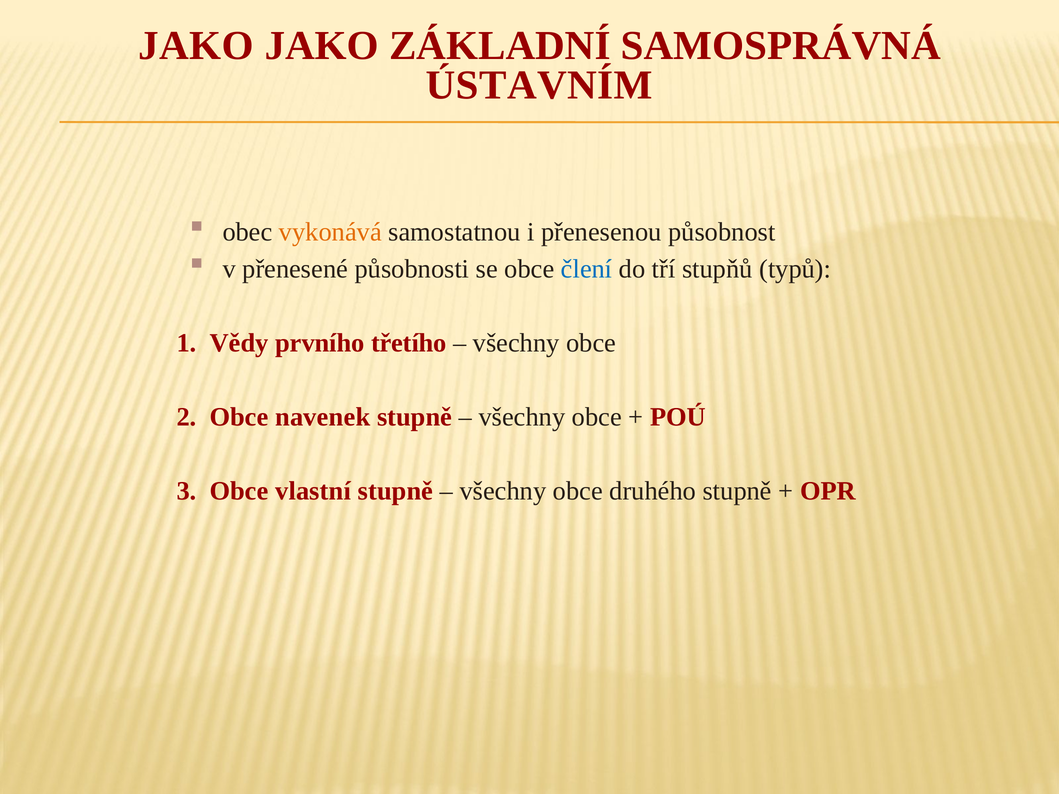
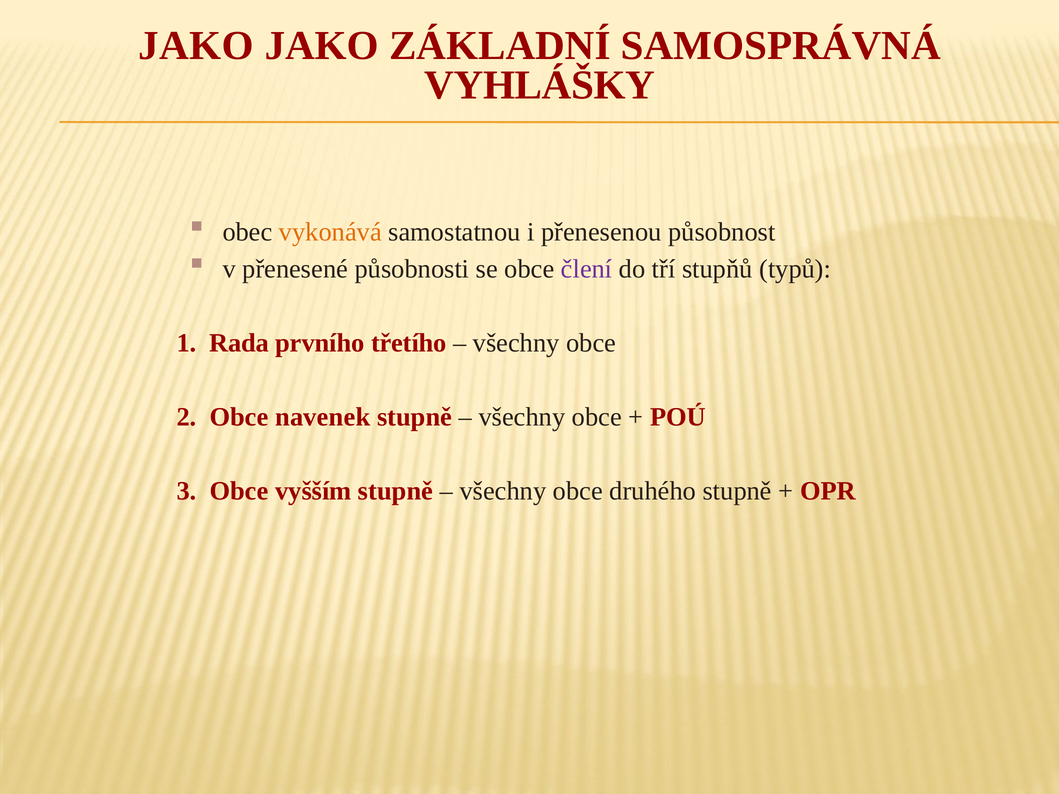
ÚSTAVNÍM: ÚSTAVNÍM -> VYHLÁŠKY
člení colour: blue -> purple
Vědy: Vědy -> Rada
vlastní: vlastní -> vyšším
